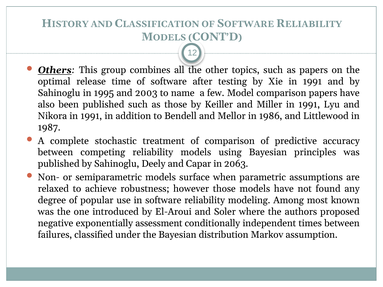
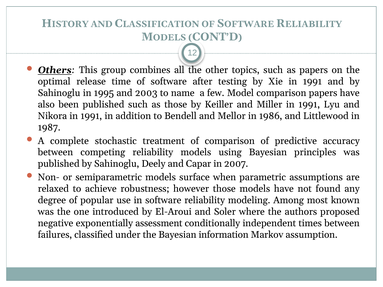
2063: 2063 -> 2007
distribution: distribution -> information
